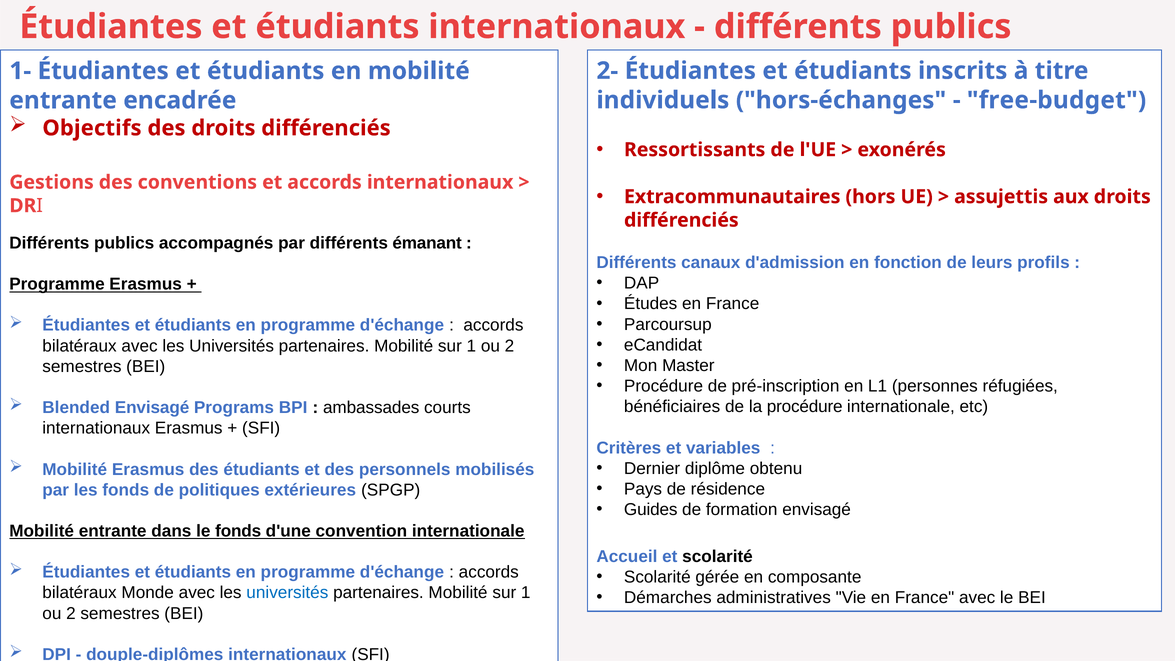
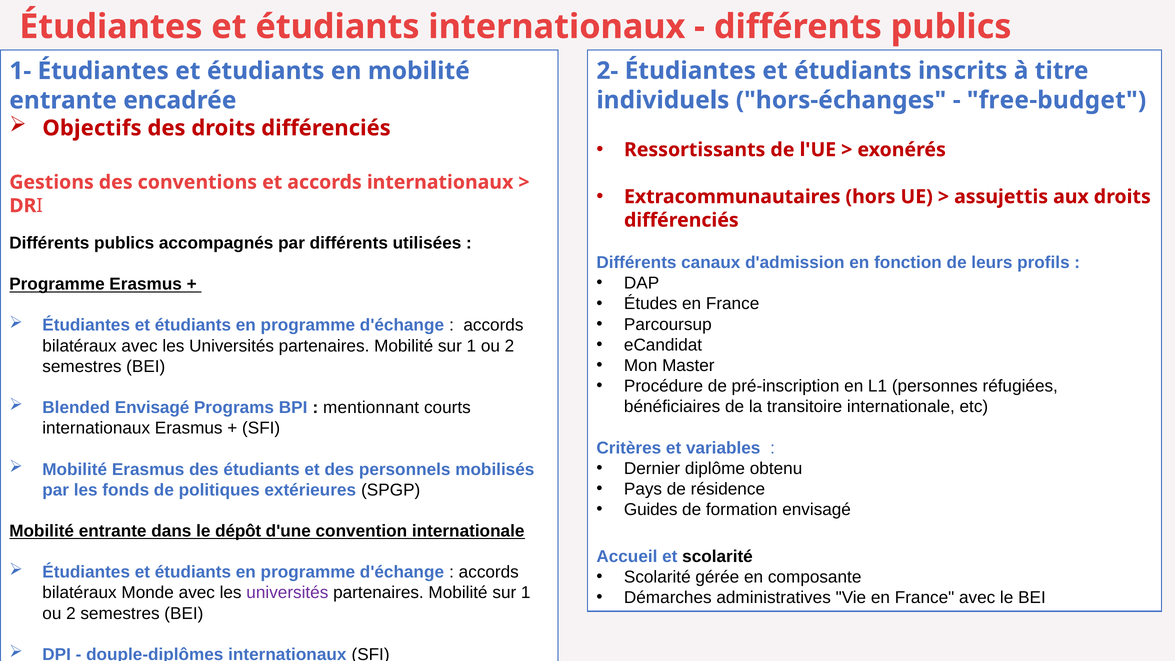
émanant: émanant -> utilisées
ambassades: ambassades -> mentionnant
la procédure: procédure -> transitoire
le fonds: fonds -> dépôt
universités at (287, 593) colour: blue -> purple
